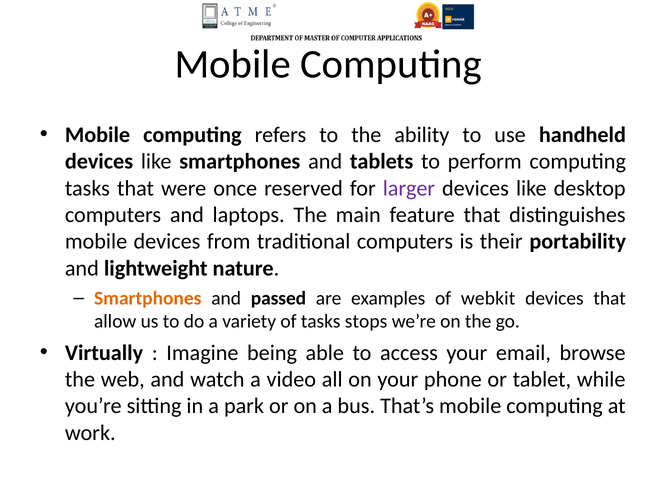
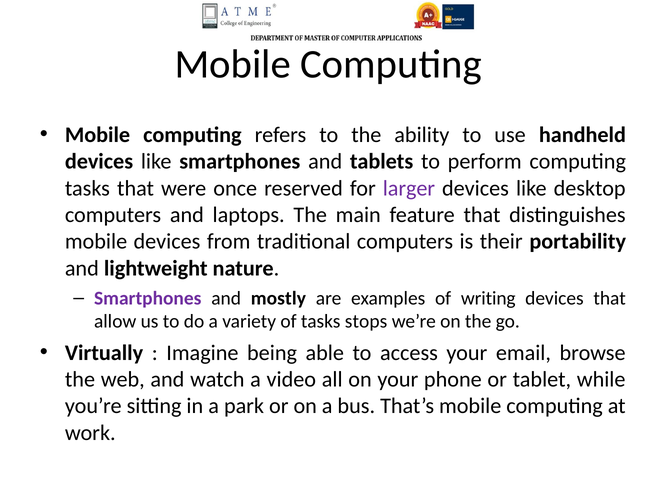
Smartphones at (148, 298) colour: orange -> purple
passed: passed -> mostly
webkit: webkit -> writing
